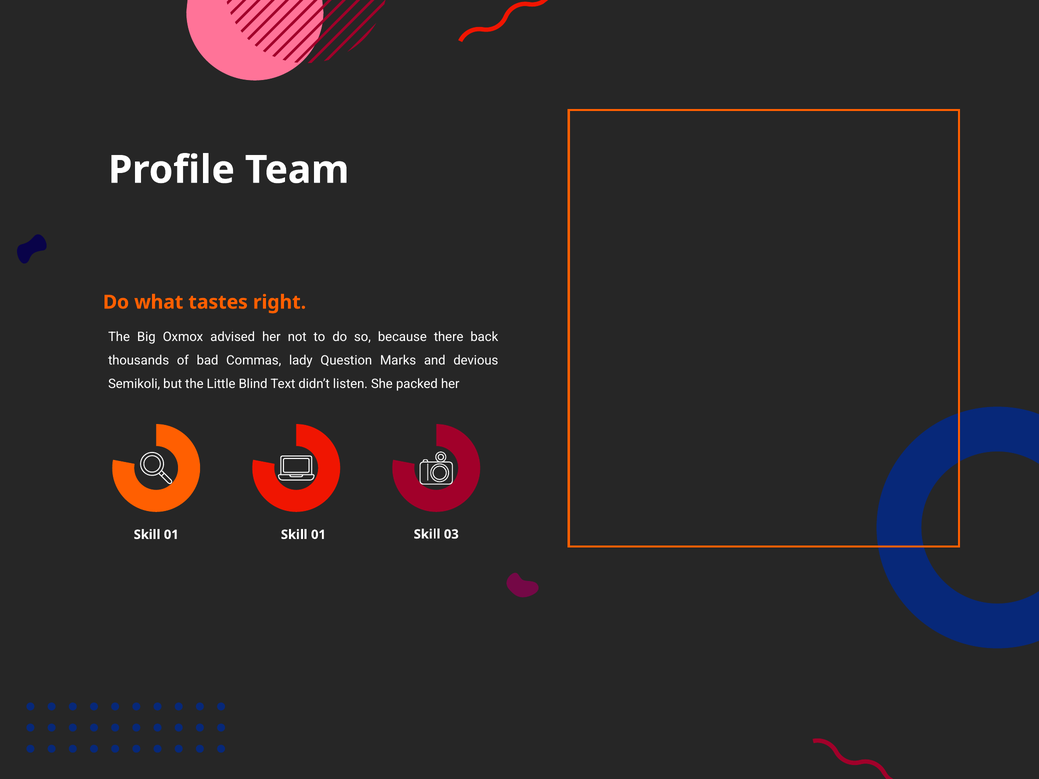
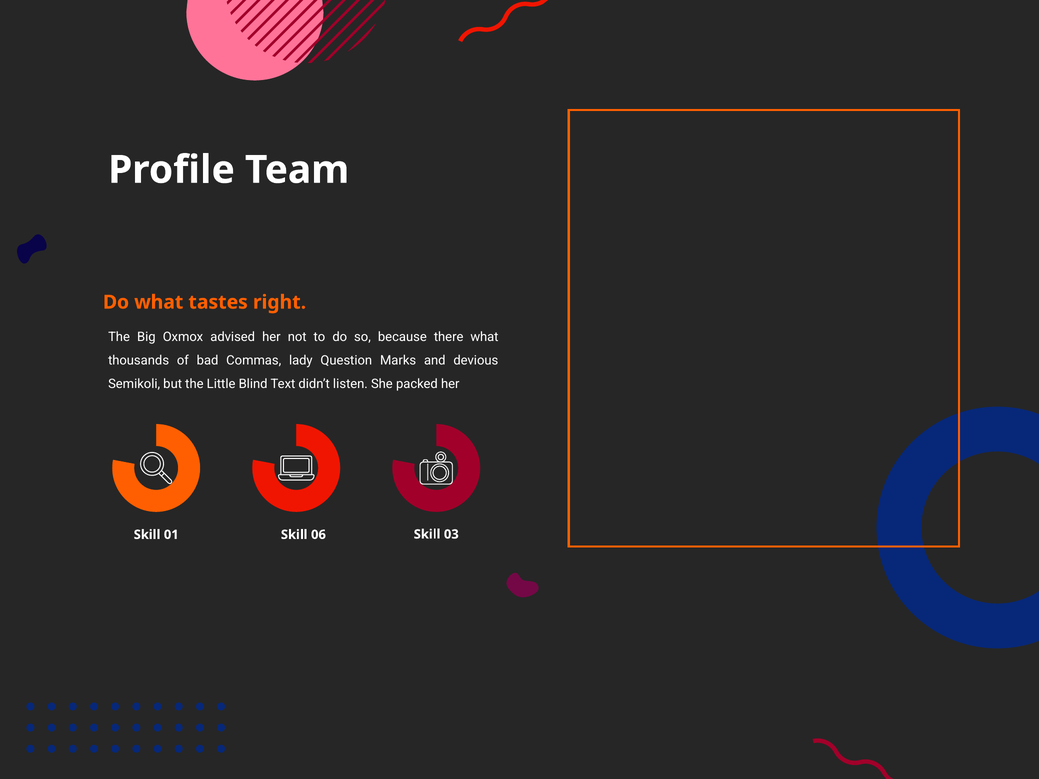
there back: back -> what
01 Skill 01: 01 -> 06
